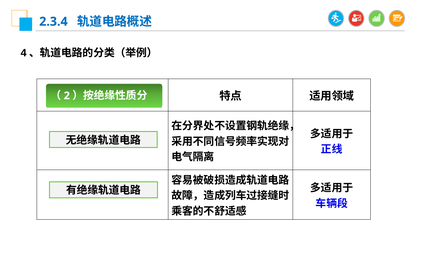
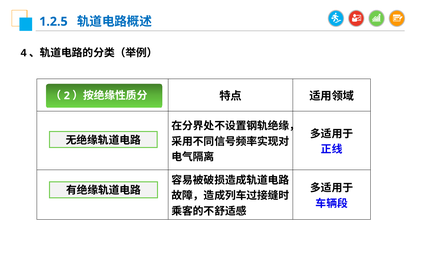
2.3.4: 2.3.4 -> 1.2.5
